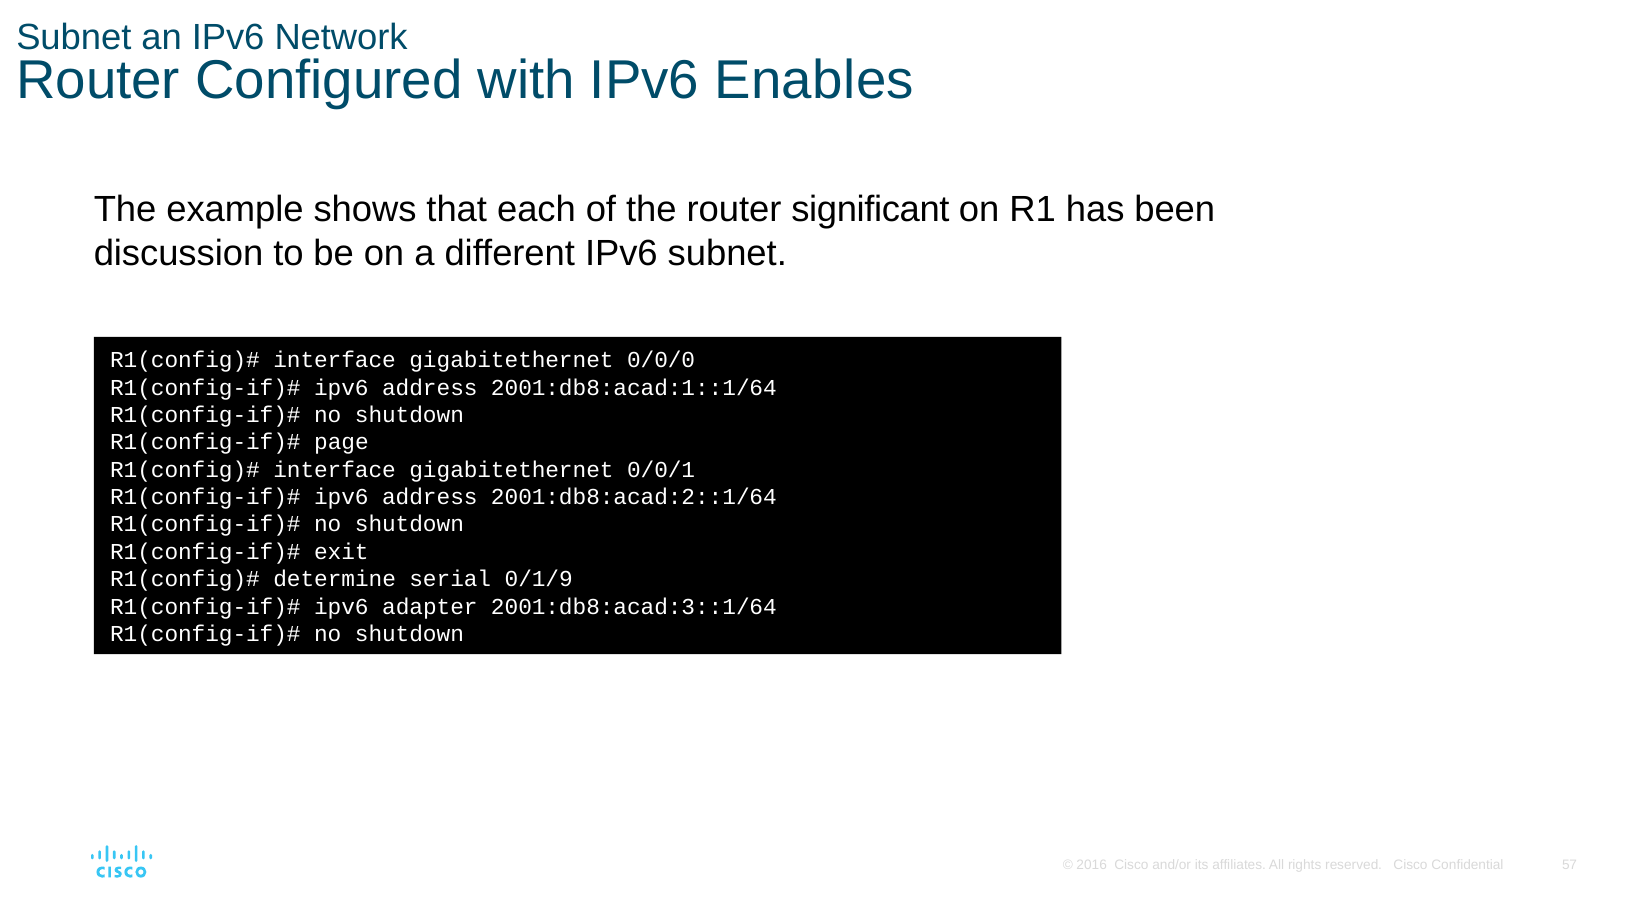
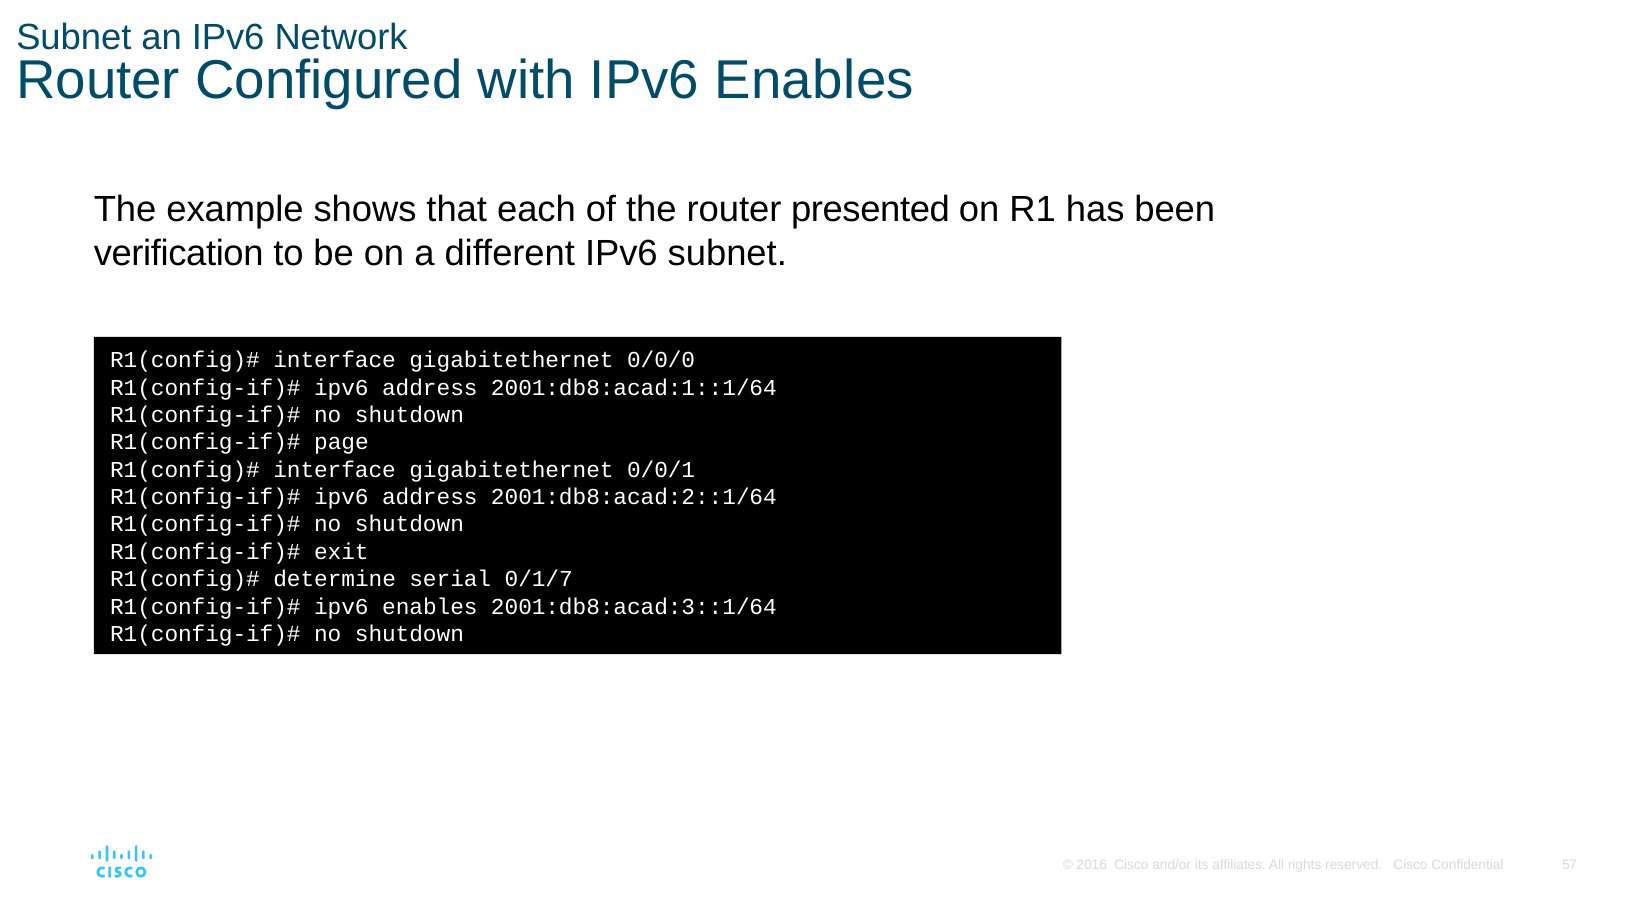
significant: significant -> presented
discussion: discussion -> verification
0/1/9: 0/1/9 -> 0/1/7
adapter at (430, 606): adapter -> enables
